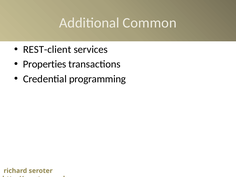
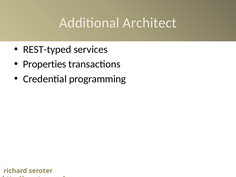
Common: Common -> Architect
REST-client: REST-client -> REST-typed
